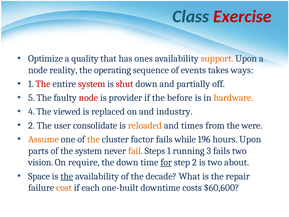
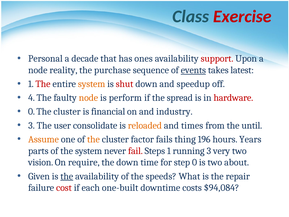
Optimize: Optimize -> Personal
quality: quality -> decade
support colour: orange -> red
operating: operating -> purchase
events underline: none -> present
ways: ways -> latest
system at (92, 84) colour: red -> orange
partially: partially -> speedup
5: 5 -> 4
node at (88, 98) colour: red -> orange
provider: provider -> perform
before: before -> spread
hardware colour: orange -> red
4 at (31, 111): 4 -> 0
viewed at (67, 111): viewed -> cluster
replaced: replaced -> financial
2 at (31, 125): 2 -> 3
were: were -> until
while: while -> thing
hours Upon: Upon -> Years
fail colour: orange -> red
3 fails: fails -> very
for underline: present -> none
step 2: 2 -> 0
Space: Space -> Given
decade: decade -> speeds
cost colour: orange -> red
$60,600: $60,600 -> $94,084
